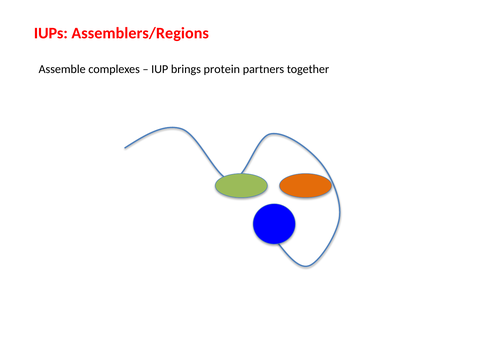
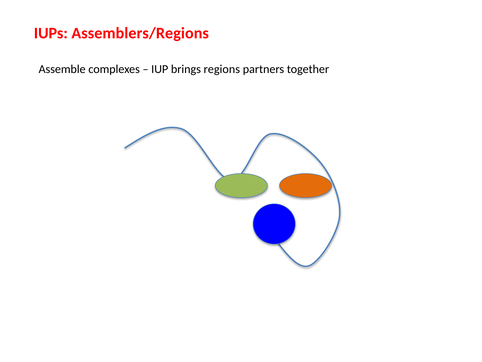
protein: protein -> regions
